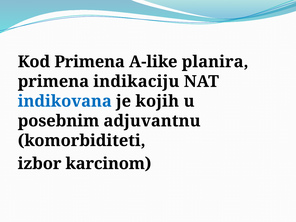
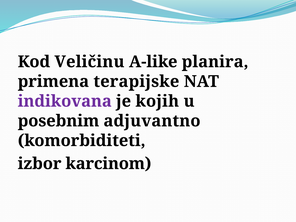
Kod Primena: Primena -> Veličinu
indikaciju: indikaciju -> terapijske
indikovana colour: blue -> purple
adjuvantnu: adjuvantnu -> adjuvantno
